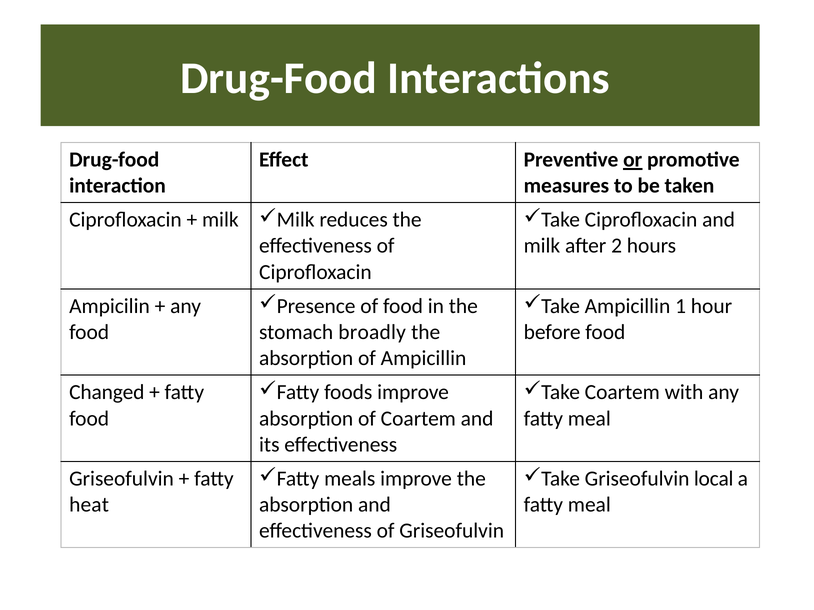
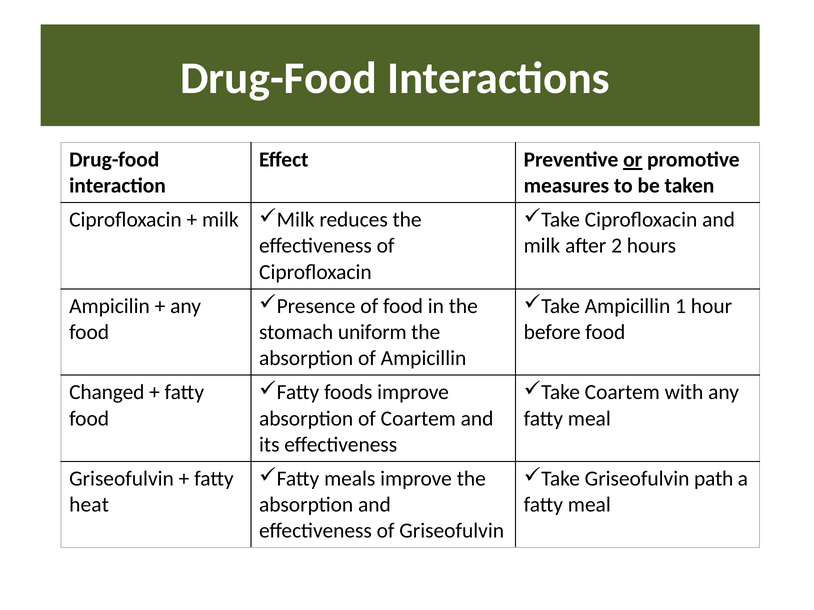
broadly: broadly -> uniform
local: local -> path
